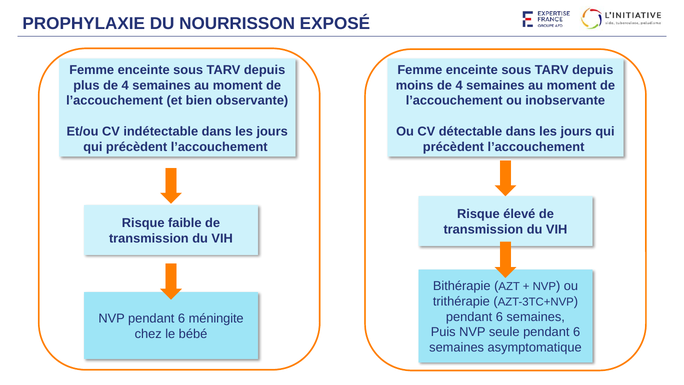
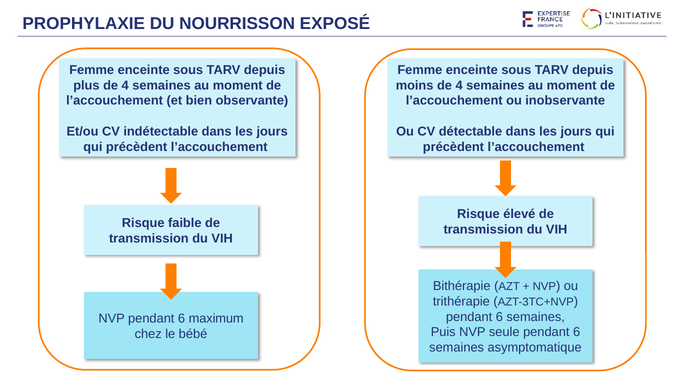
méningite: méningite -> maximum
